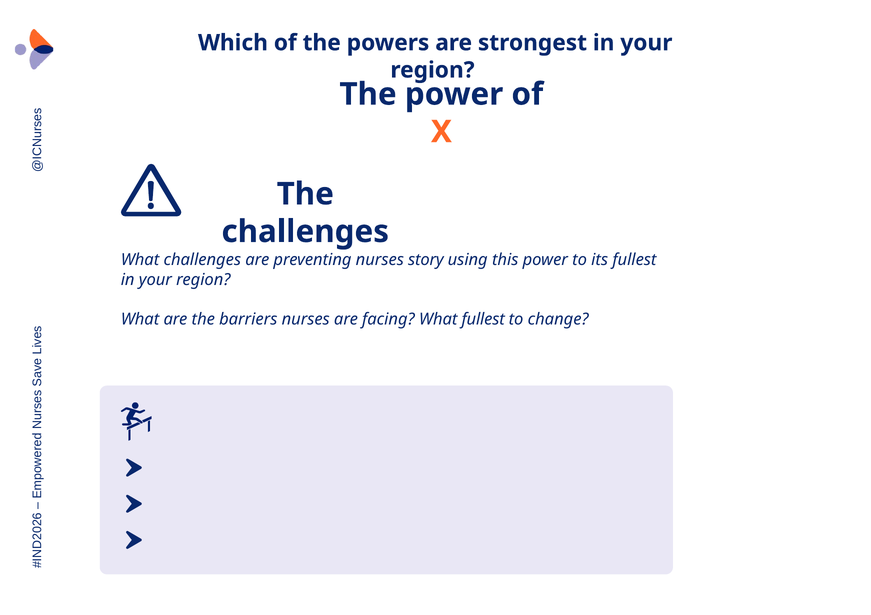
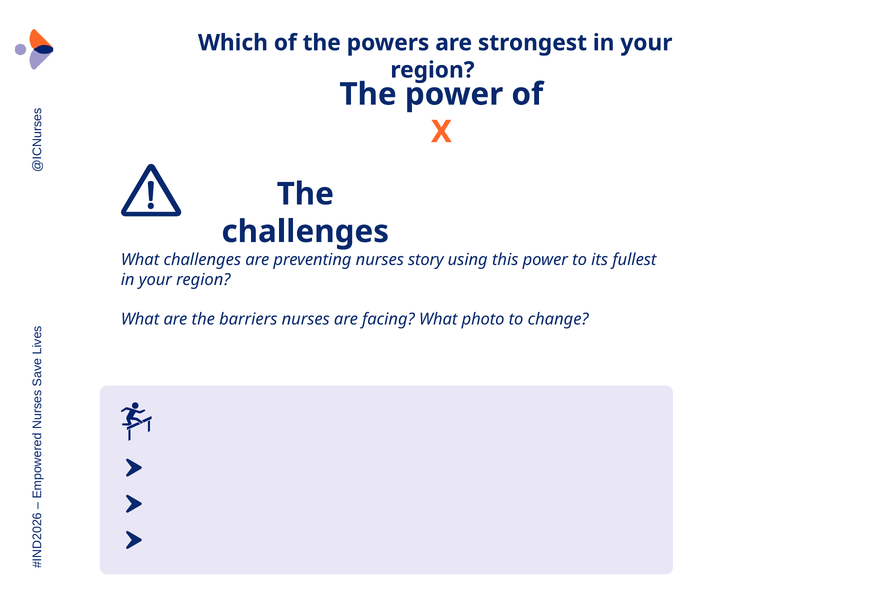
What fullest: fullest -> photo
